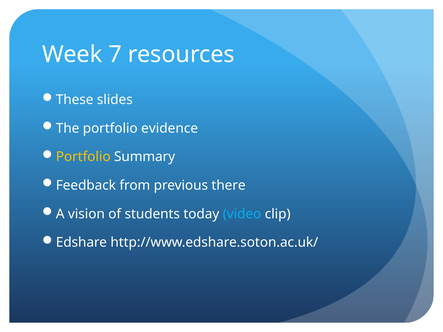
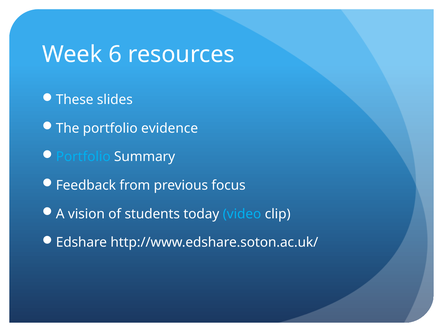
7: 7 -> 6
Portfolio at (83, 157) colour: yellow -> light blue
there: there -> focus
